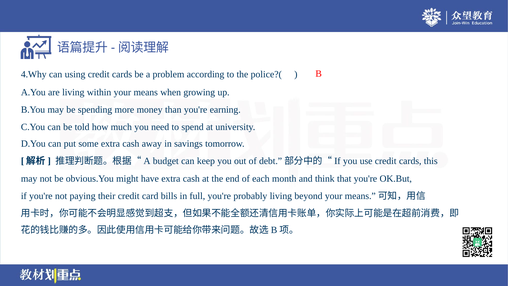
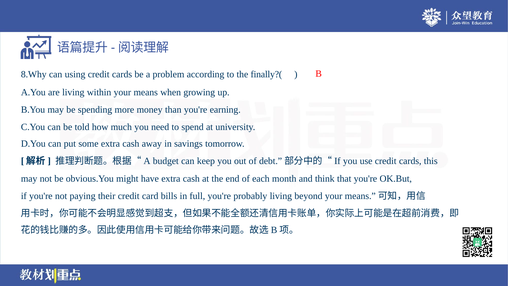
4.Why: 4.Why -> 8.Why
police?(: police?( -> finally?(
